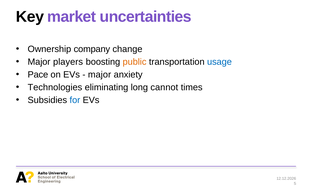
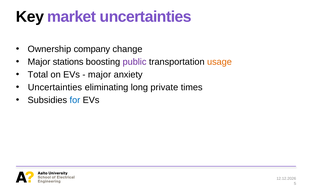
players: players -> stations
public colour: orange -> purple
usage colour: blue -> orange
Pace: Pace -> Total
Technologies at (55, 87): Technologies -> Uncertainties
cannot: cannot -> private
